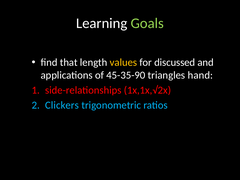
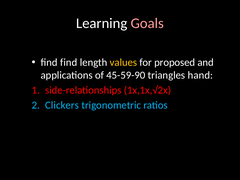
Goals colour: light green -> pink
find that: that -> find
discussed: discussed -> proposed
45-35-90: 45-35-90 -> 45-59-90
